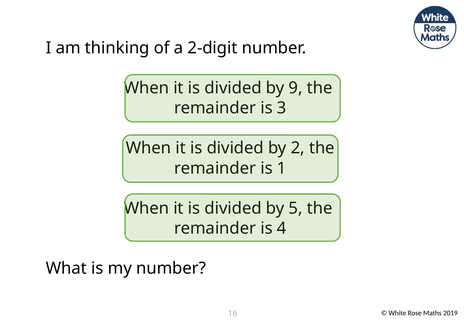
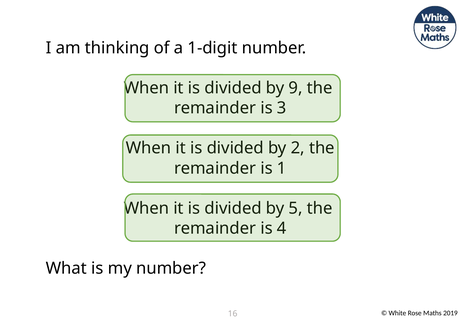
2-digit: 2-digit -> 1-digit
